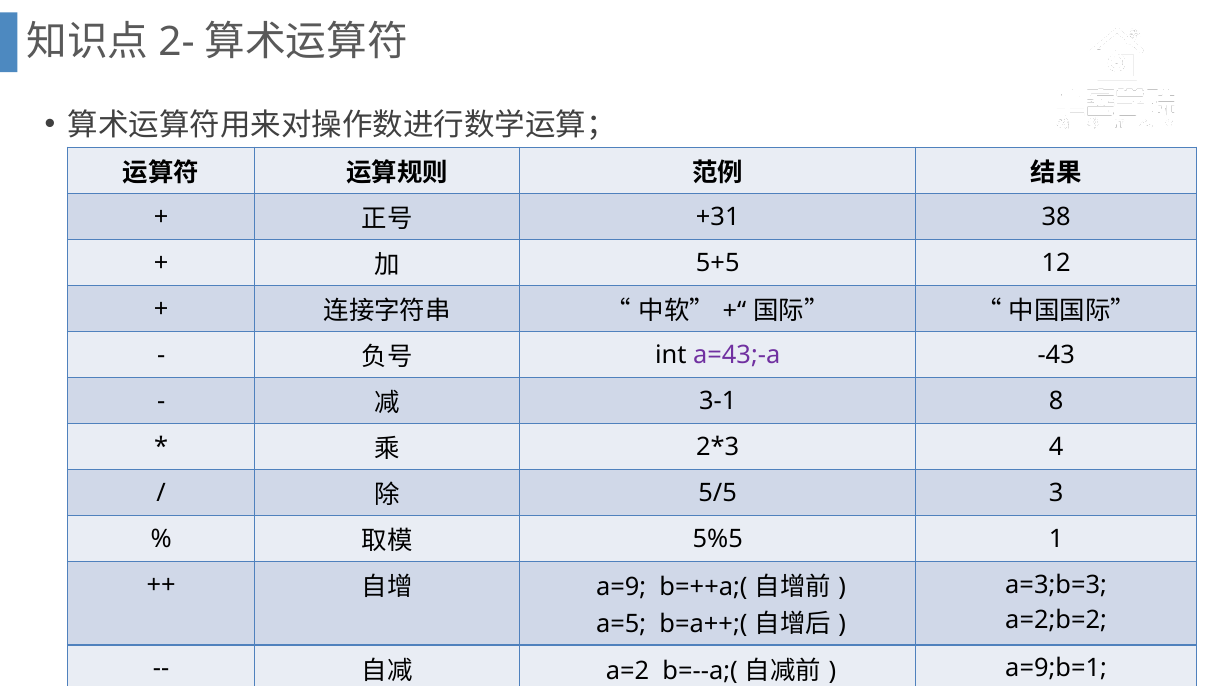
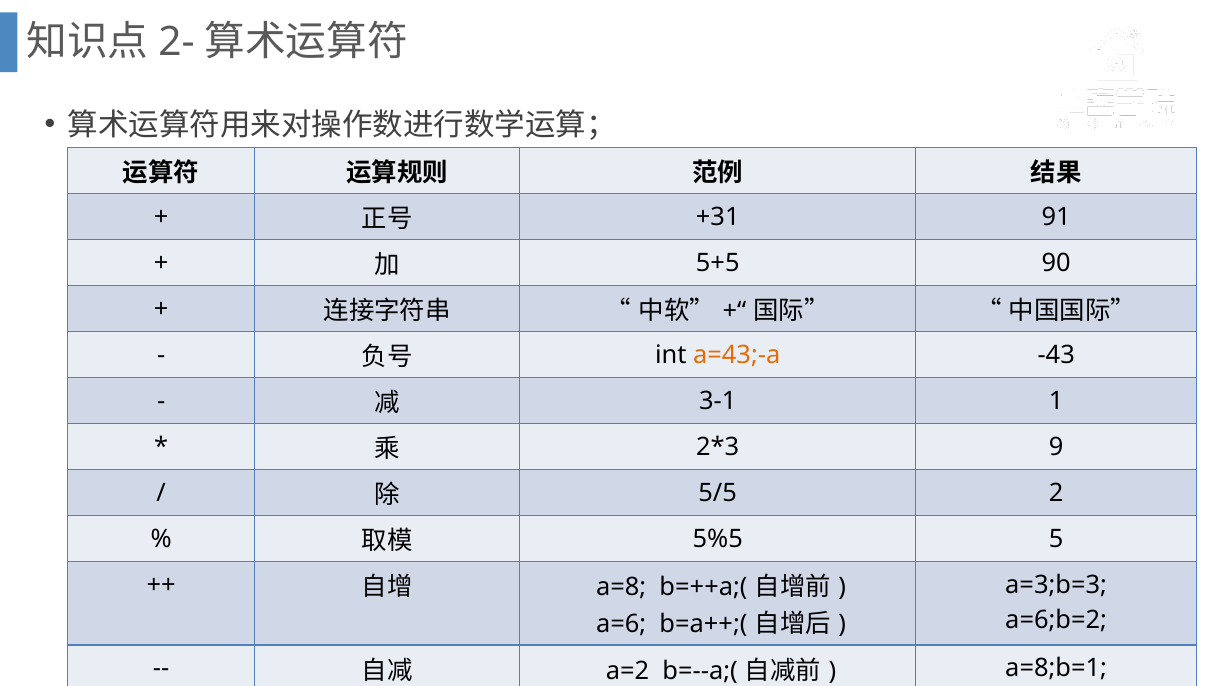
38: 38 -> 91
12: 12 -> 90
a=43;-a colour: purple -> orange
8: 8 -> 1
4: 4 -> 9
3: 3 -> 2
1: 1 -> 5
a=9: a=9 -> a=8
a=2;b=2: a=2;b=2 -> a=6;b=2
a=5: a=5 -> a=6
a=9;b=1: a=9;b=1 -> a=8;b=1
